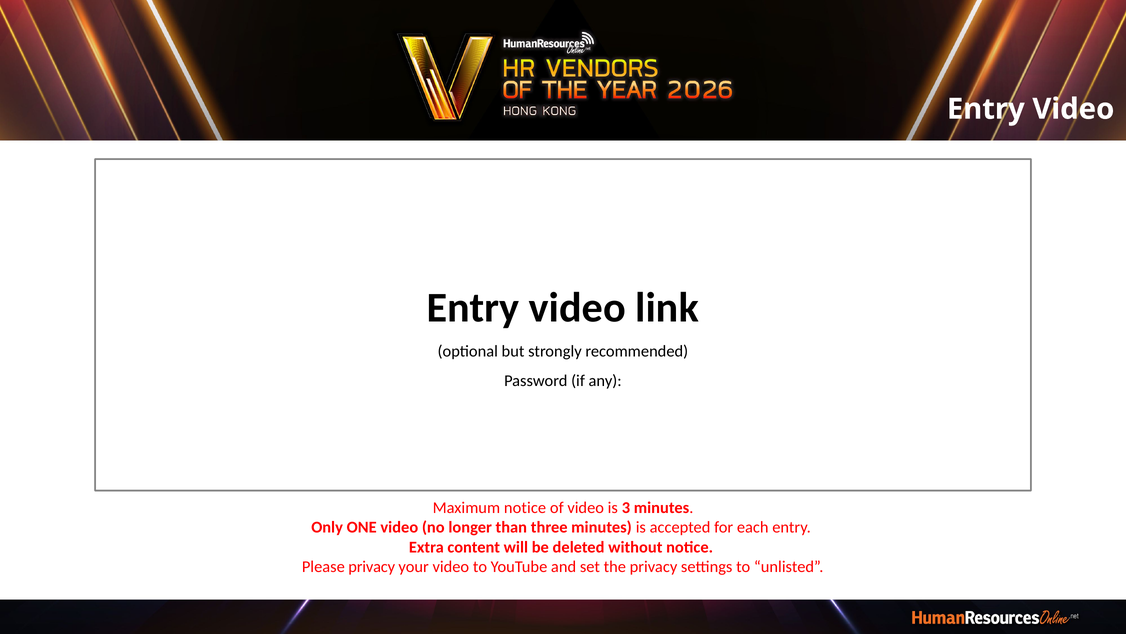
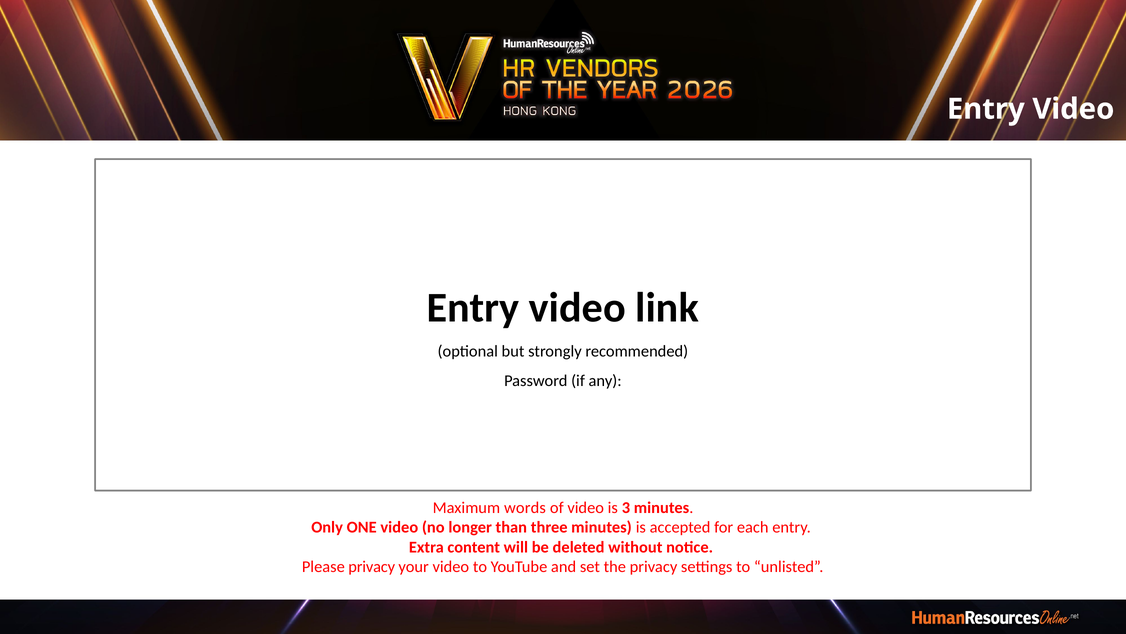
Maximum notice: notice -> words
